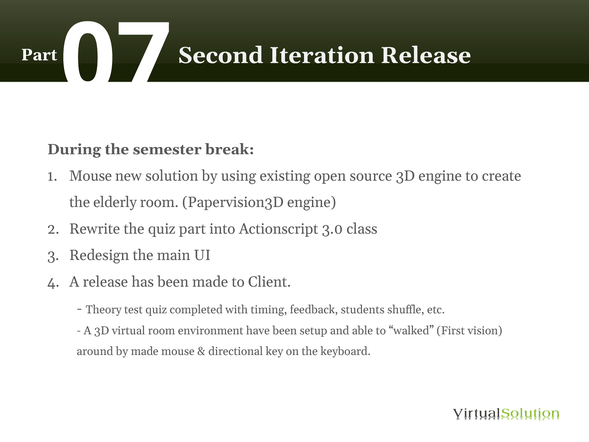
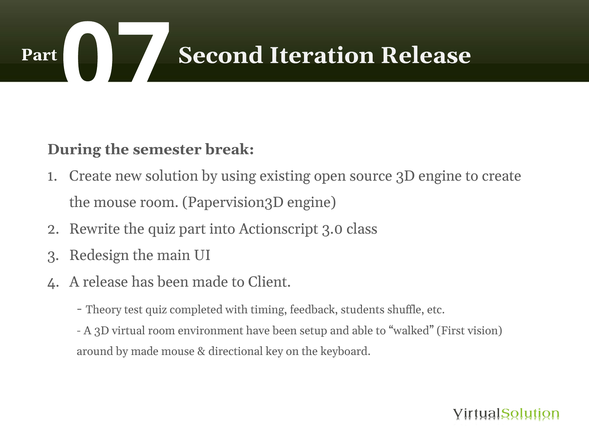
Mouse at (91, 176): Mouse -> Create
the elderly: elderly -> mouse
